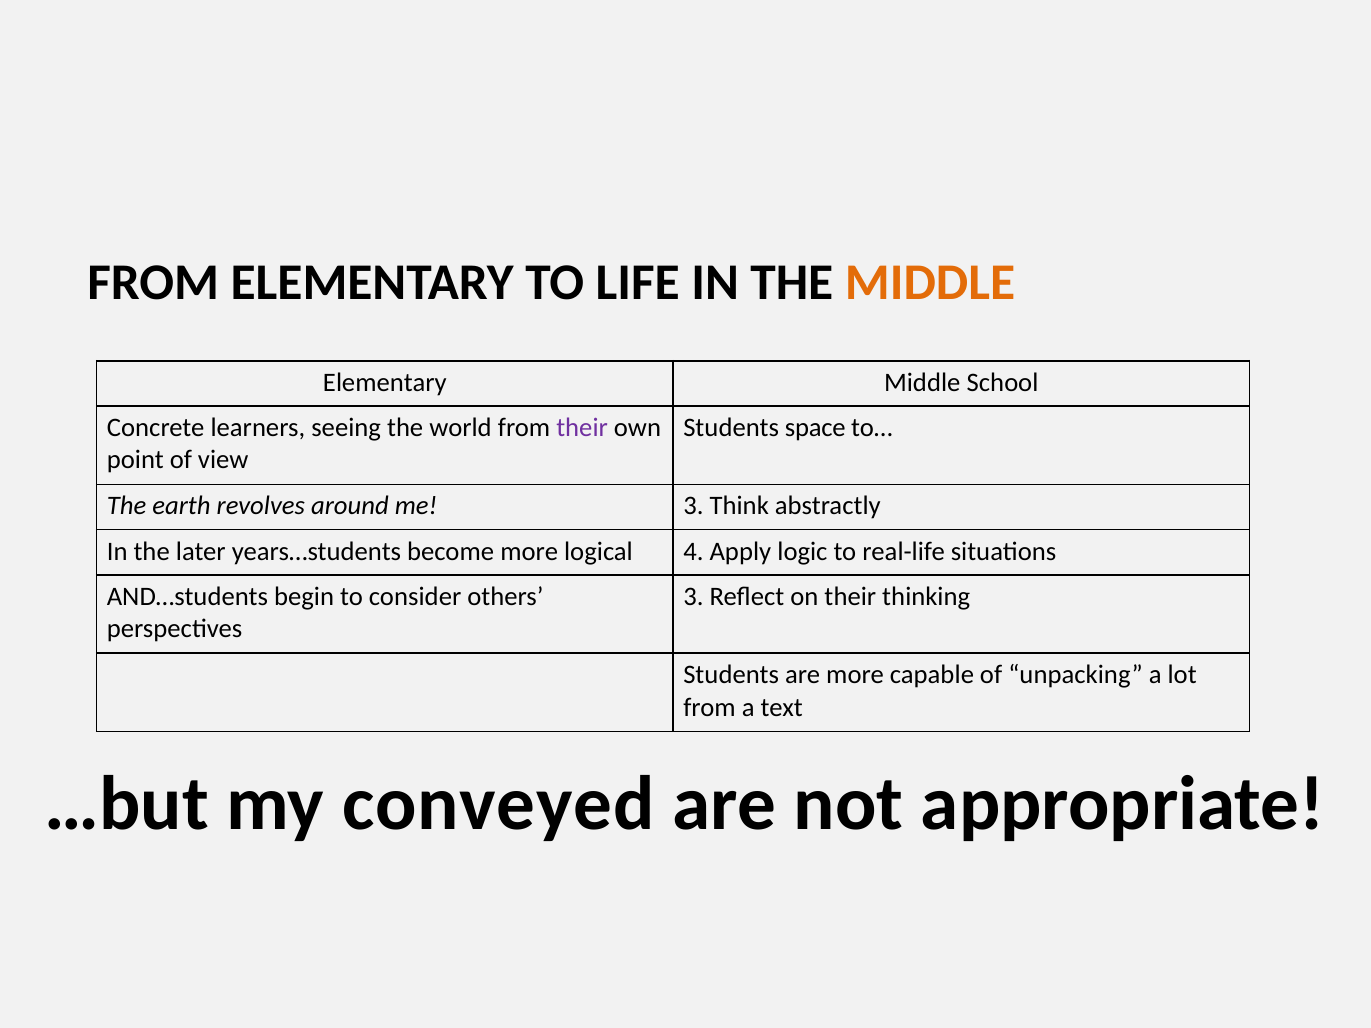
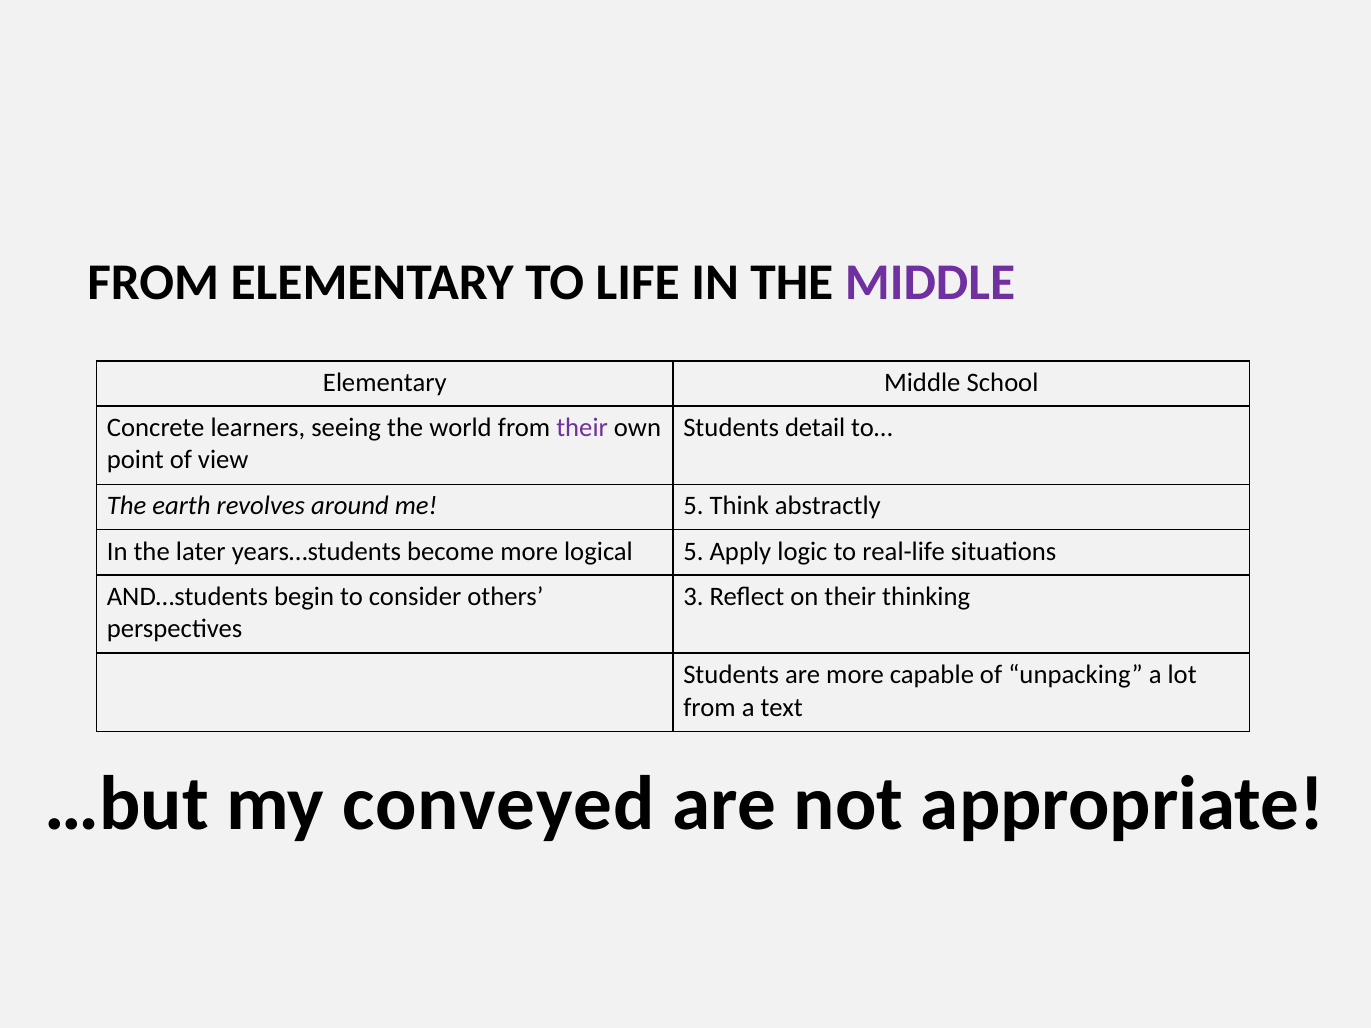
MIDDLE at (930, 282) colour: orange -> purple
space: space -> detail
me 3: 3 -> 5
logical 4: 4 -> 5
